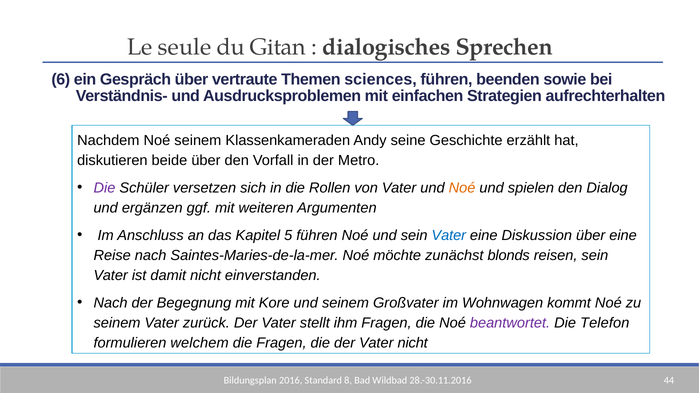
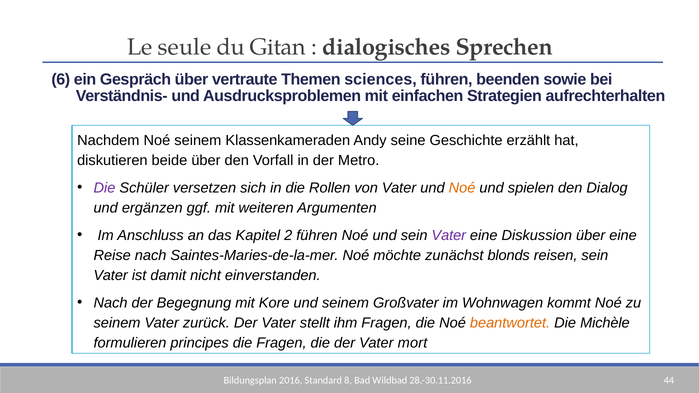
5: 5 -> 2
Vater at (449, 235) colour: blue -> purple
beantwortet colour: purple -> orange
Telefon: Telefon -> Michèle
welchem: welchem -> principes
Vater nicht: nicht -> mort
